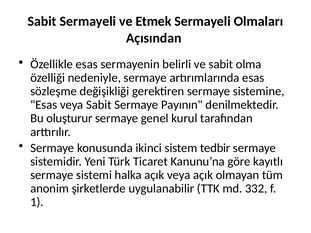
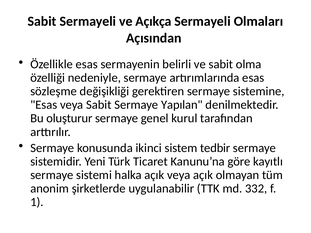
Etmek: Etmek -> Açıkça
Payının: Payının -> Yapılan
